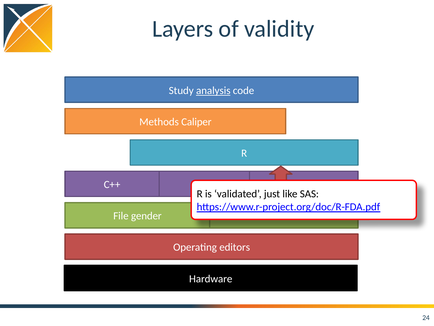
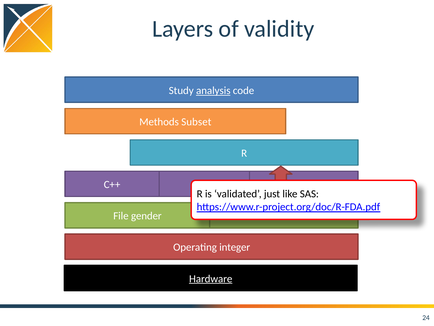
Caliper: Caliper -> Subset
editors: editors -> integer
Hardware underline: none -> present
